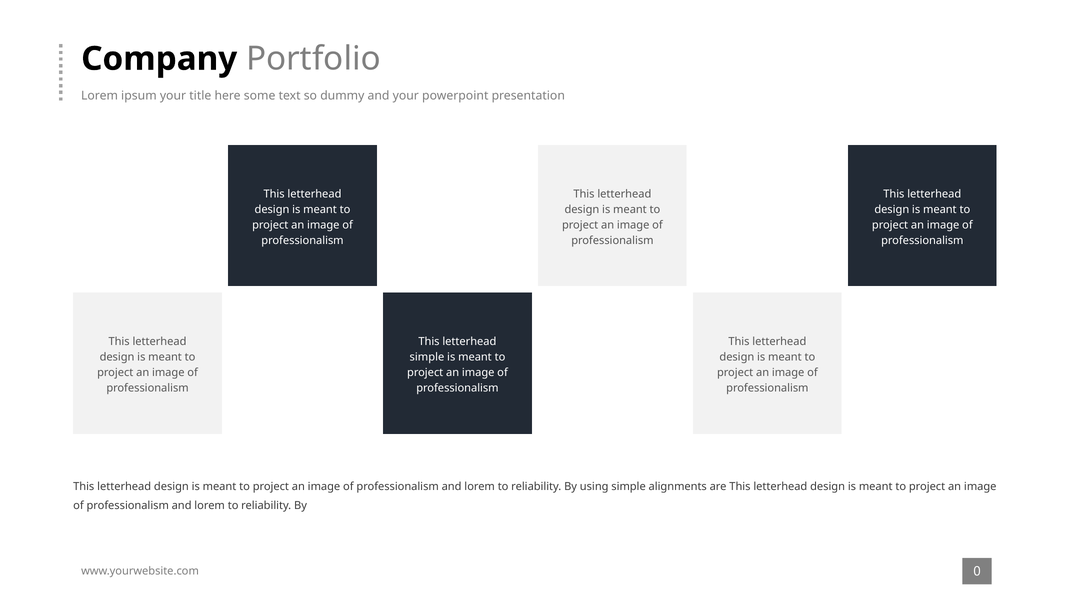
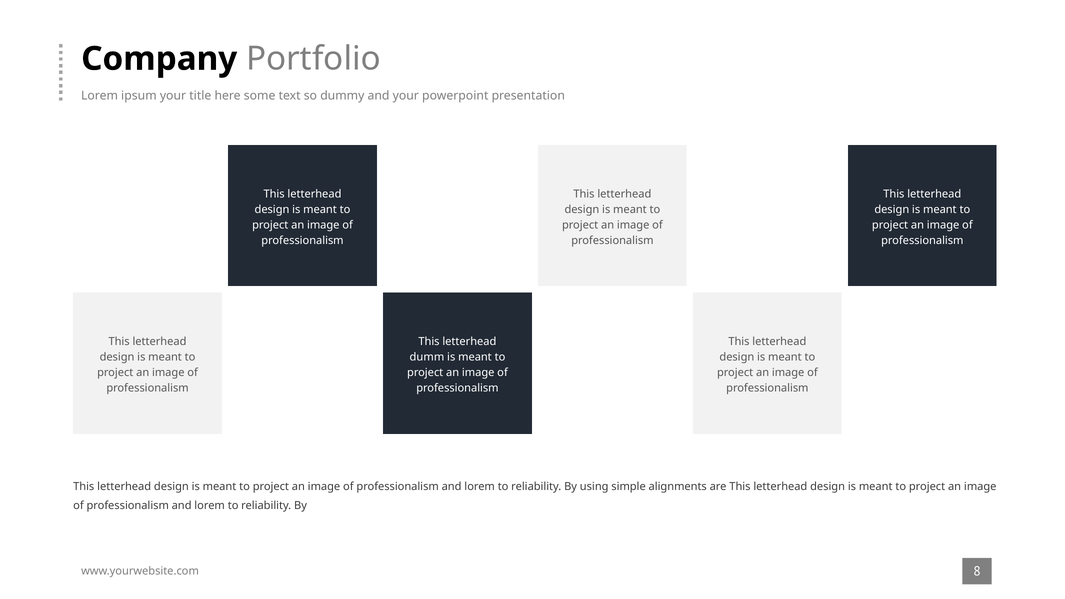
simple at (427, 357): simple -> dumm
0: 0 -> 8
